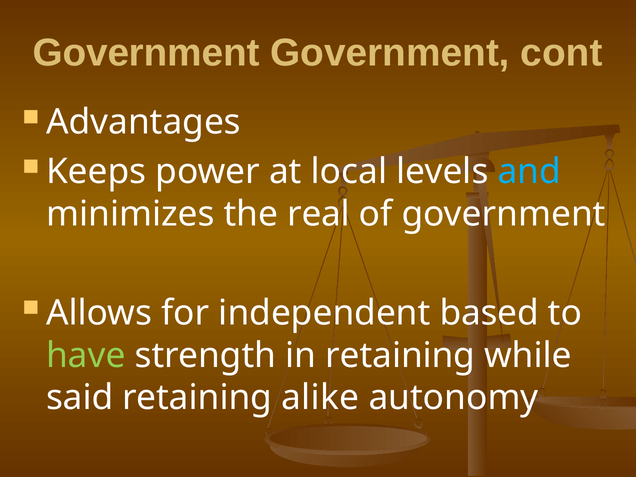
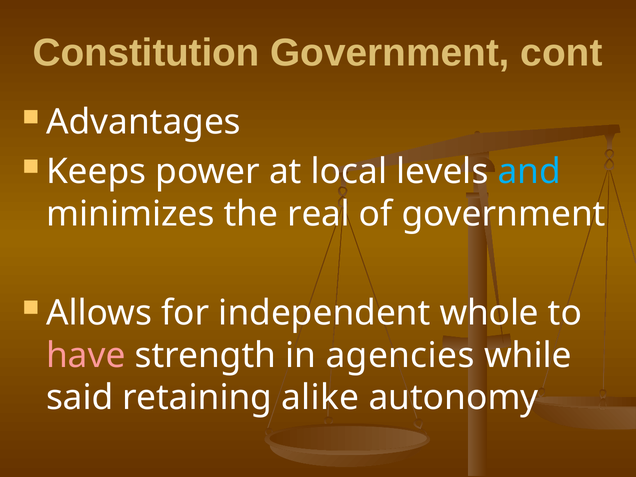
Government at (146, 53): Government -> Constitution
based: based -> whole
have colour: light green -> pink
in retaining: retaining -> agencies
